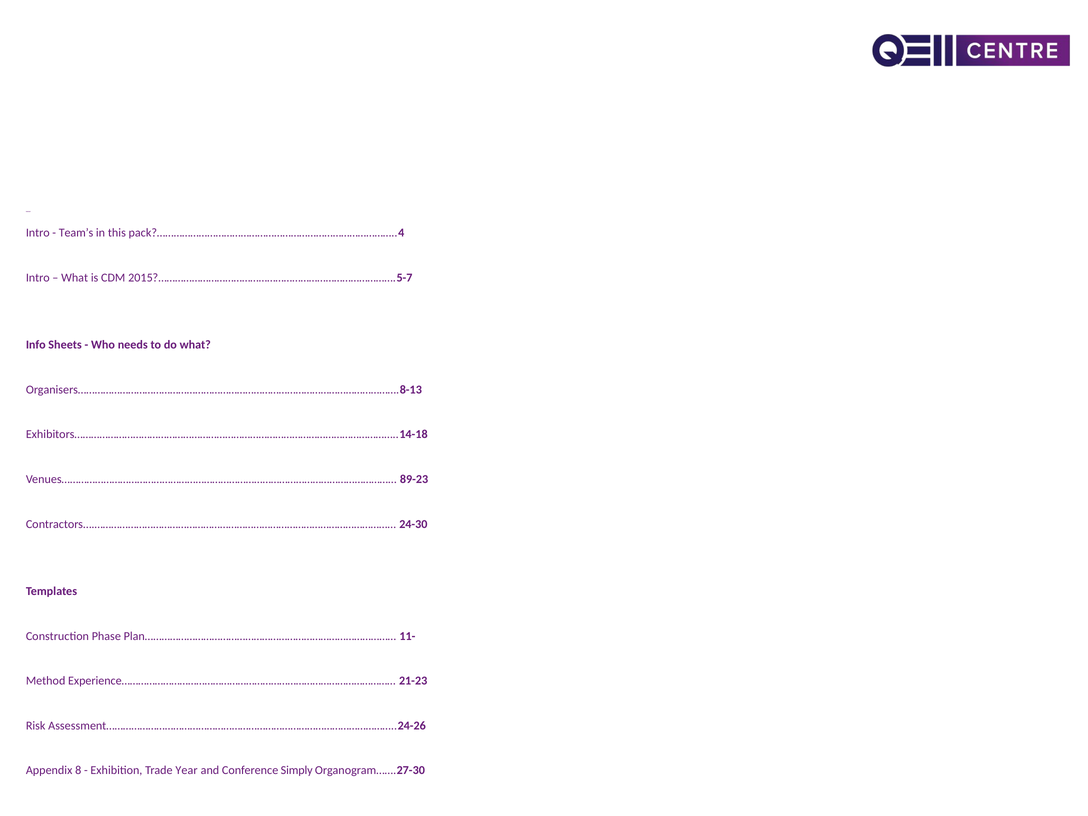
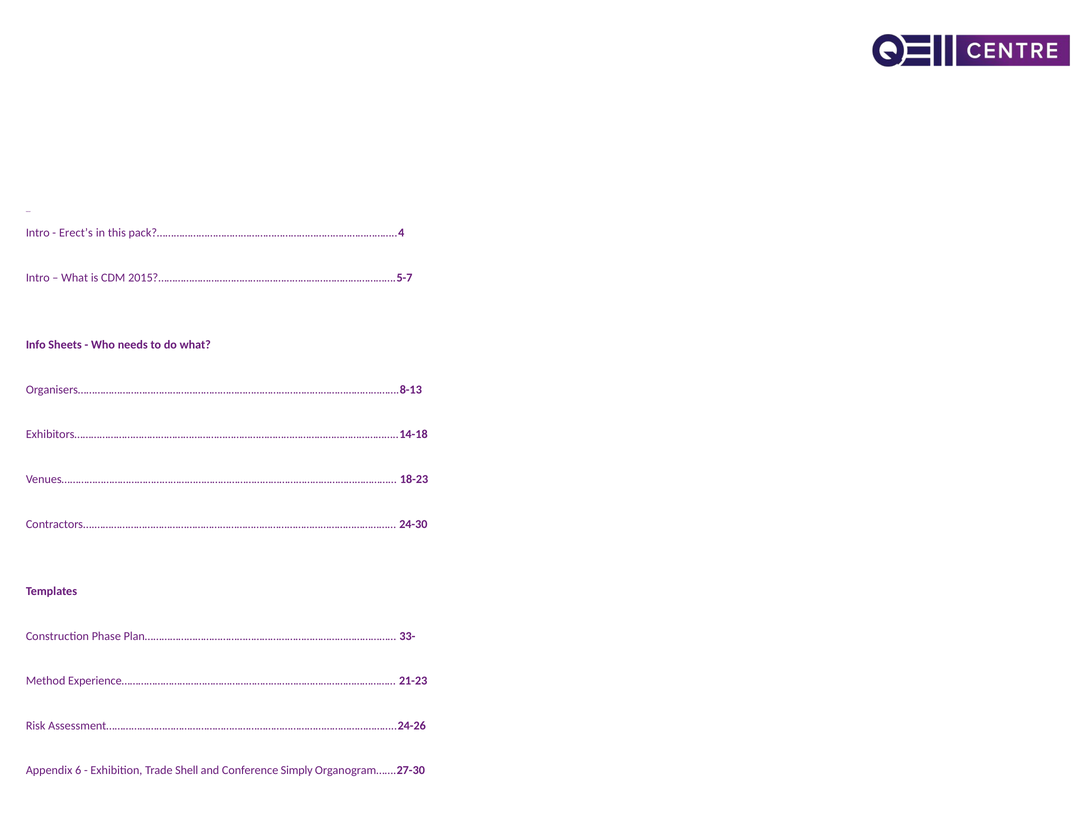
Team’s: Team’s -> Erect’s
89-23: 89-23 -> 18-23
11-: 11- -> 33-
8: 8 -> 6
Year: Year -> Shell
